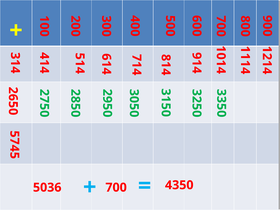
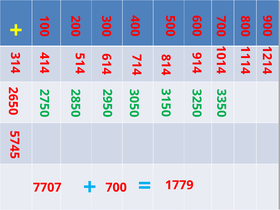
5036: 5036 -> 7707
4350: 4350 -> 1779
